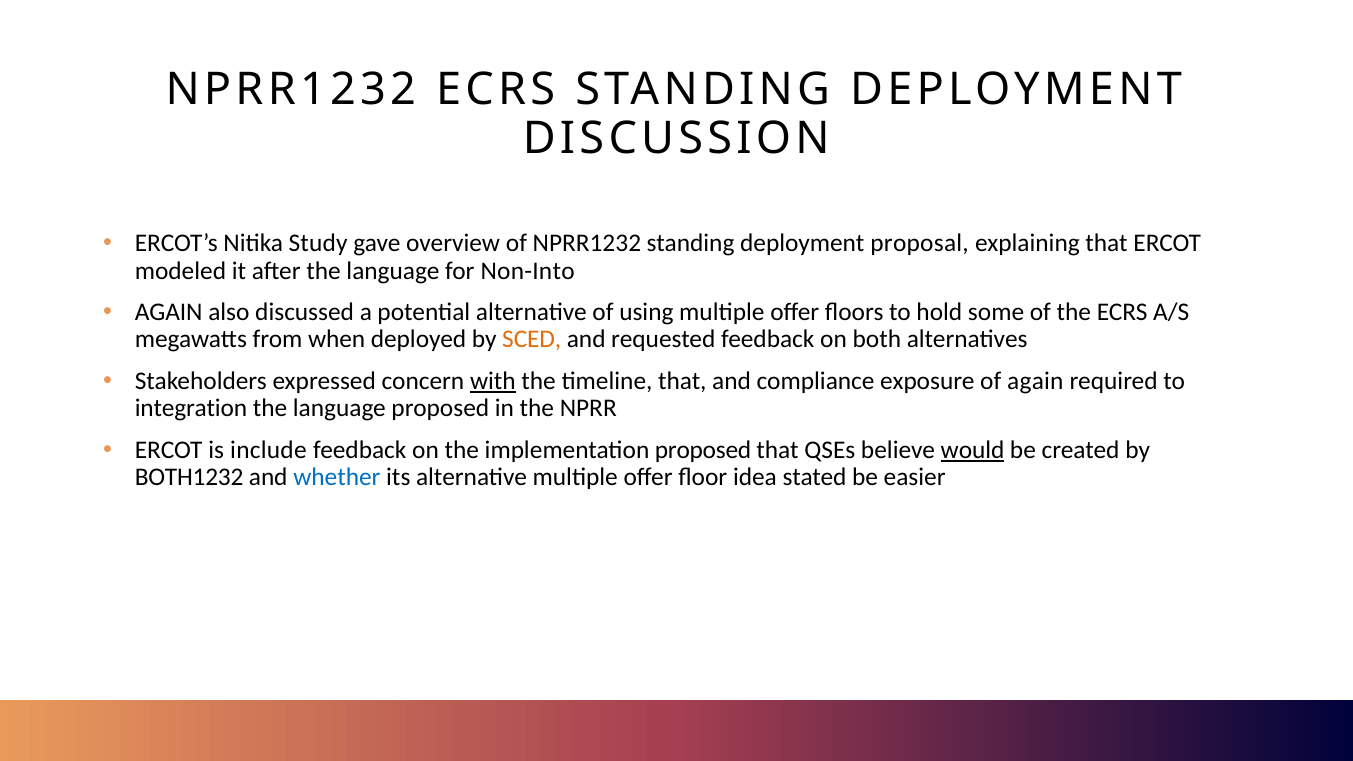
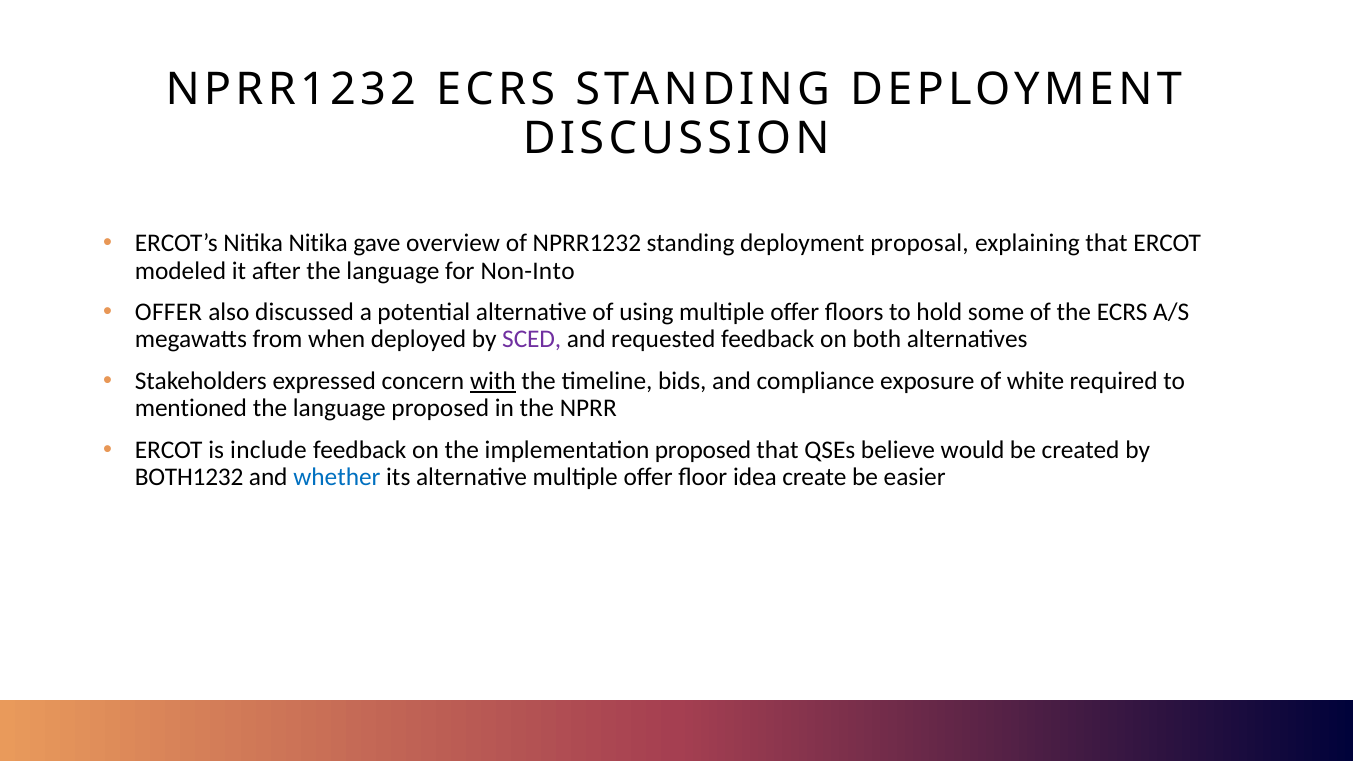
Nitika Study: Study -> Nitika
AGAIN at (169, 312): AGAIN -> OFFER
SCED colour: orange -> purple
timeline that: that -> bids
of again: again -> white
integration: integration -> mentioned
would underline: present -> none
stated: stated -> create
